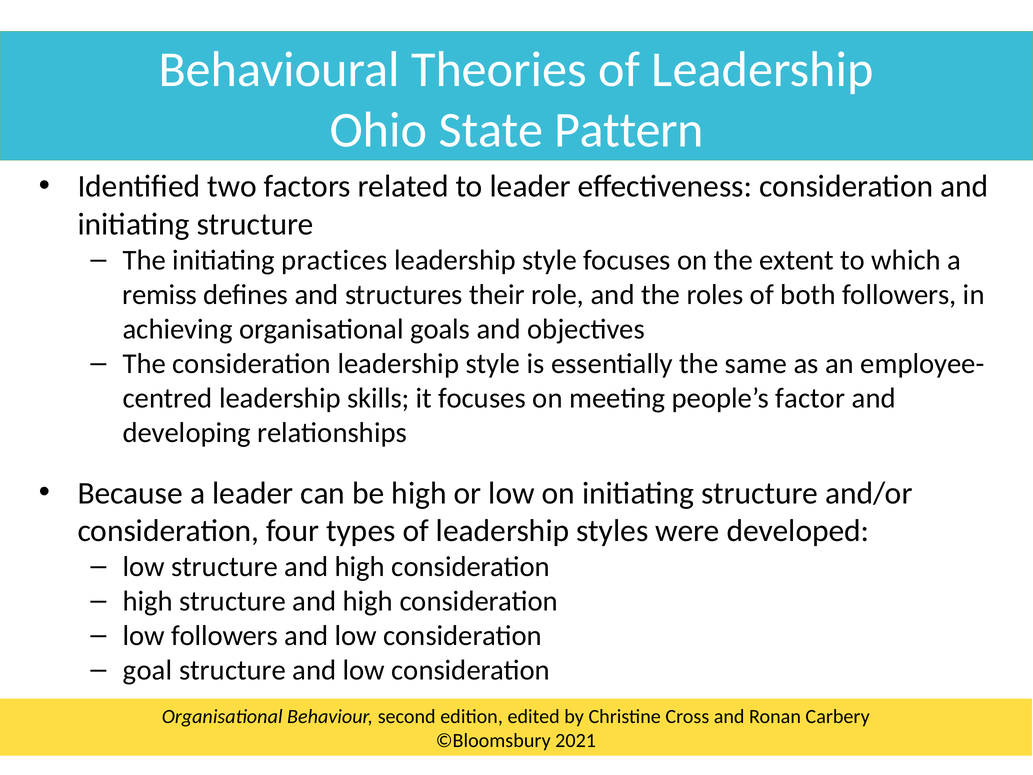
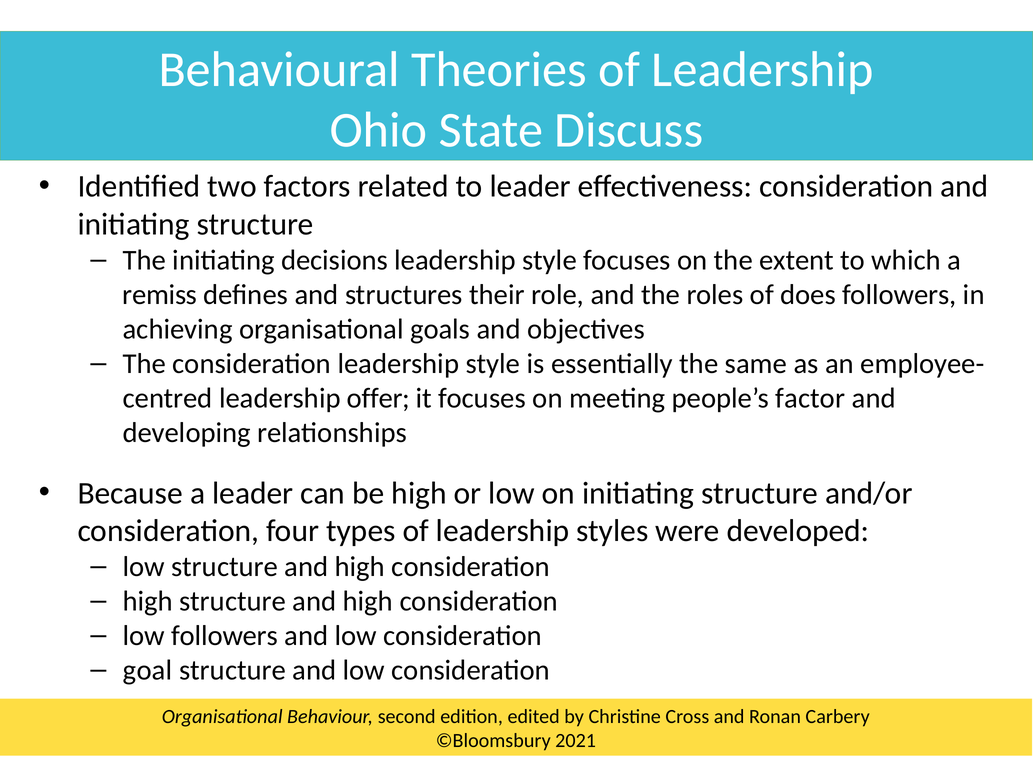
Pattern: Pattern -> Discuss
practices: practices -> decisions
both: both -> does
skills: skills -> offer
